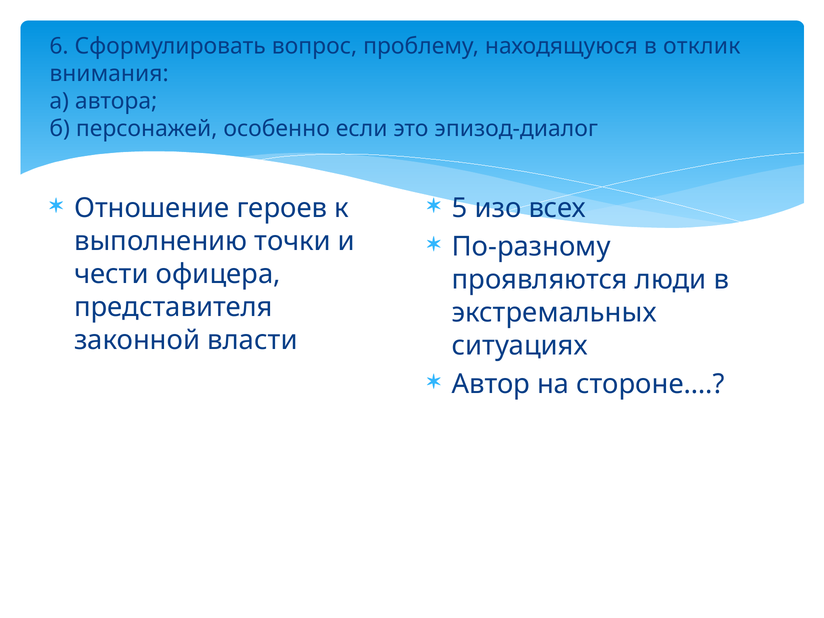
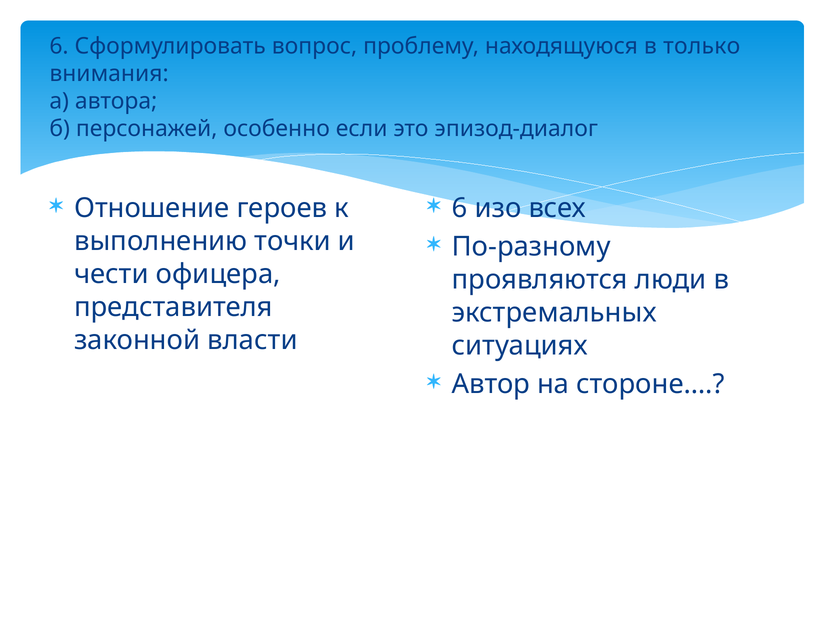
отклик: отклик -> только
5 at (460, 208): 5 -> 6
